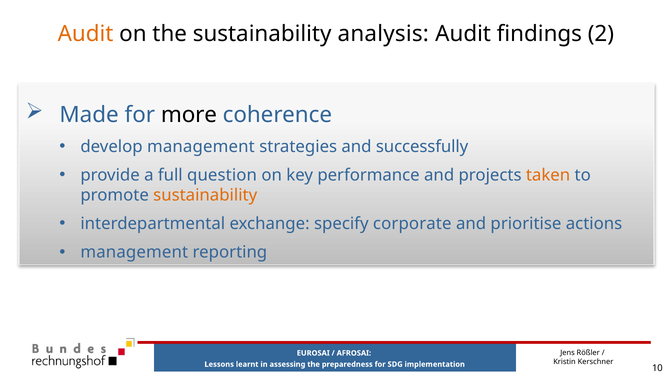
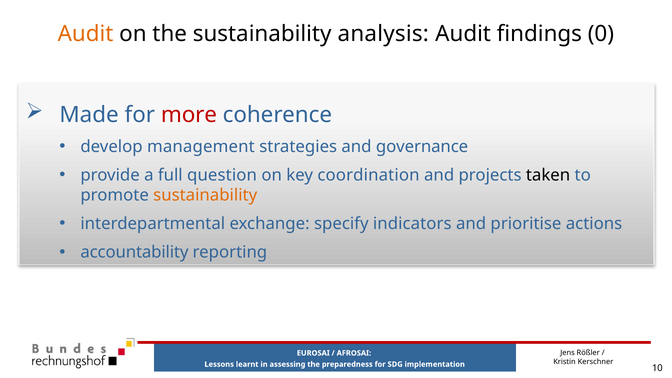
2: 2 -> 0
more colour: black -> red
successfully: successfully -> governance
performance: performance -> coordination
taken colour: orange -> black
corporate: corporate -> indicators
management at (134, 252): management -> accountability
